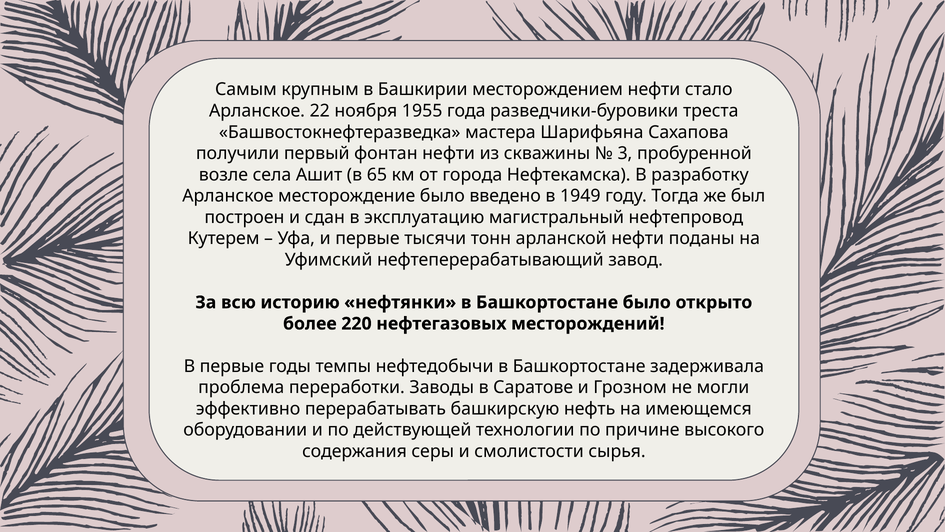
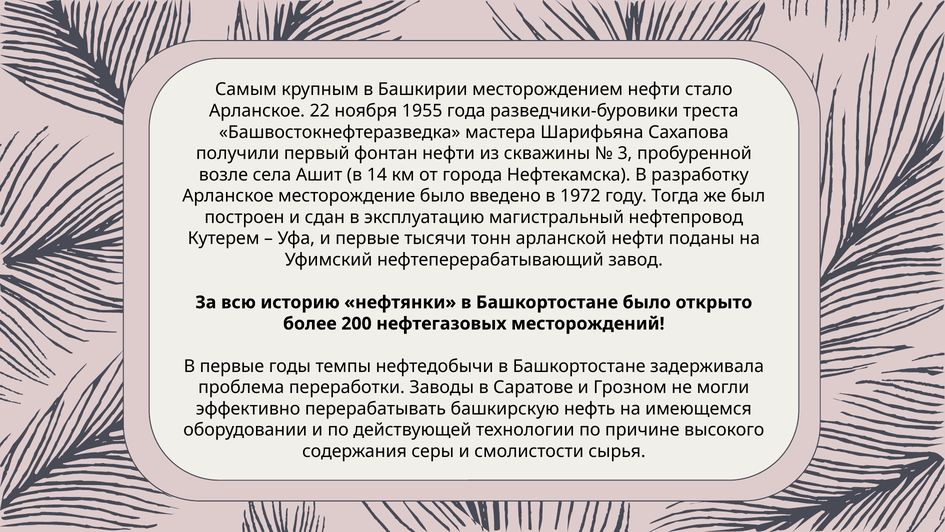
65: 65 -> 14
1949: 1949 -> 1972
220: 220 -> 200
